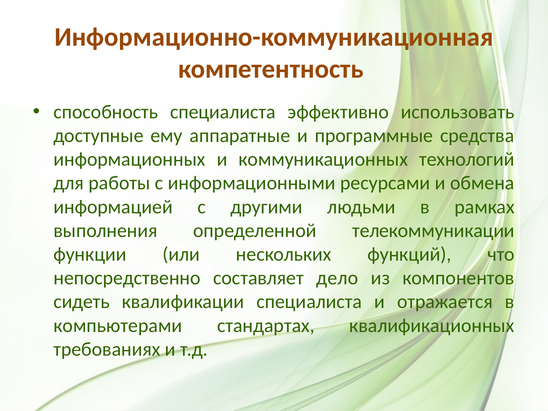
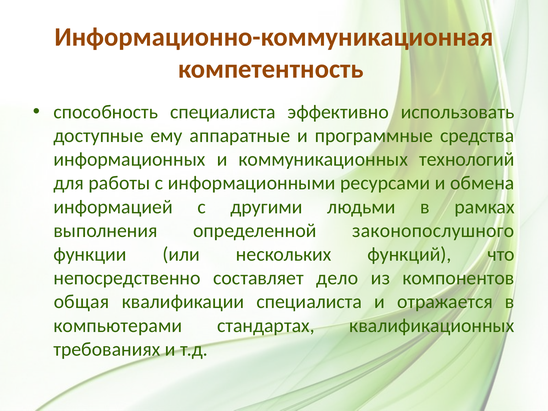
телекоммуникации: телекоммуникации -> законопослушного
сидеть: сидеть -> общая
